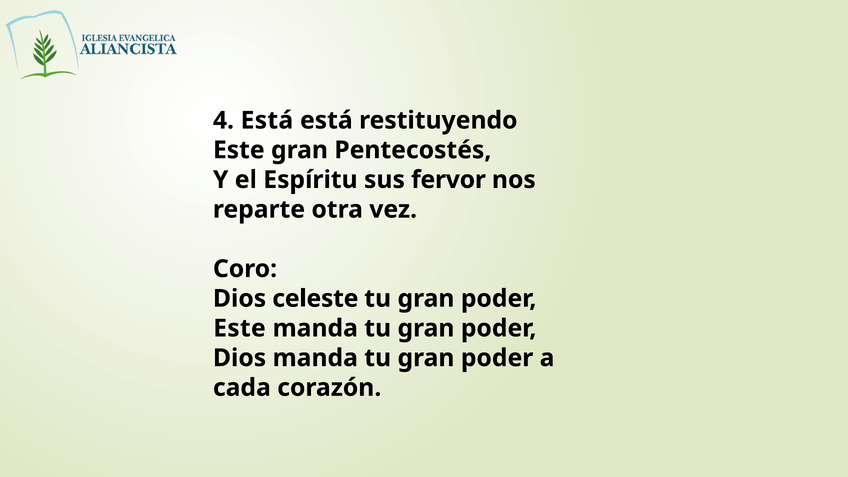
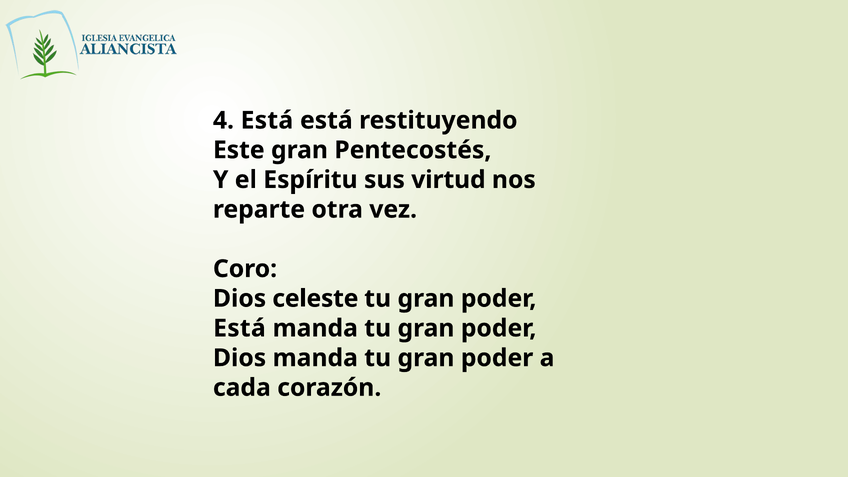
fervor: fervor -> virtud
Este at (239, 328): Este -> Está
